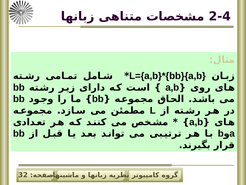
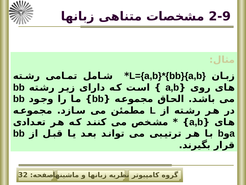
2-4: 2-4 -> 2-9
